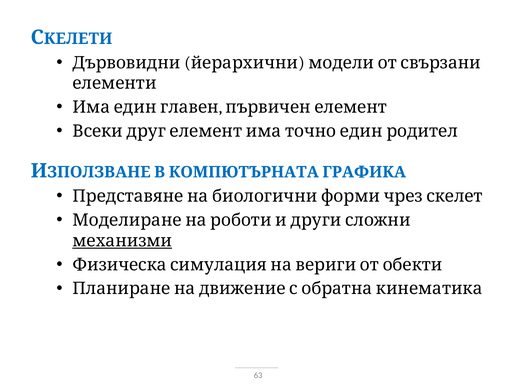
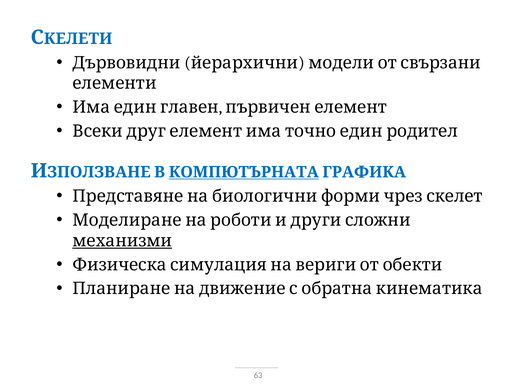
КОМПЮТЪРНАТА underline: none -> present
